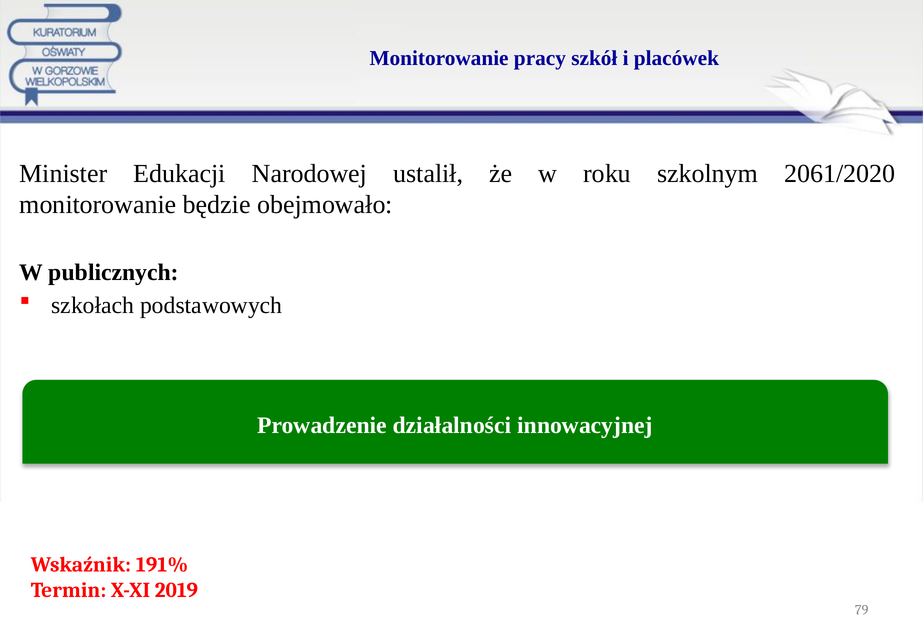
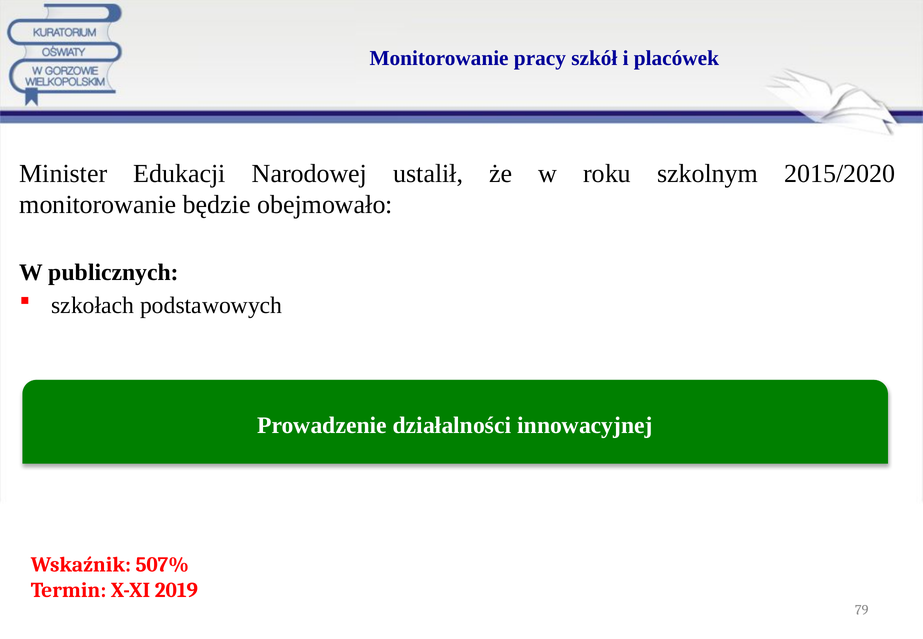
2061/2020: 2061/2020 -> 2015/2020
191%: 191% -> 507%
